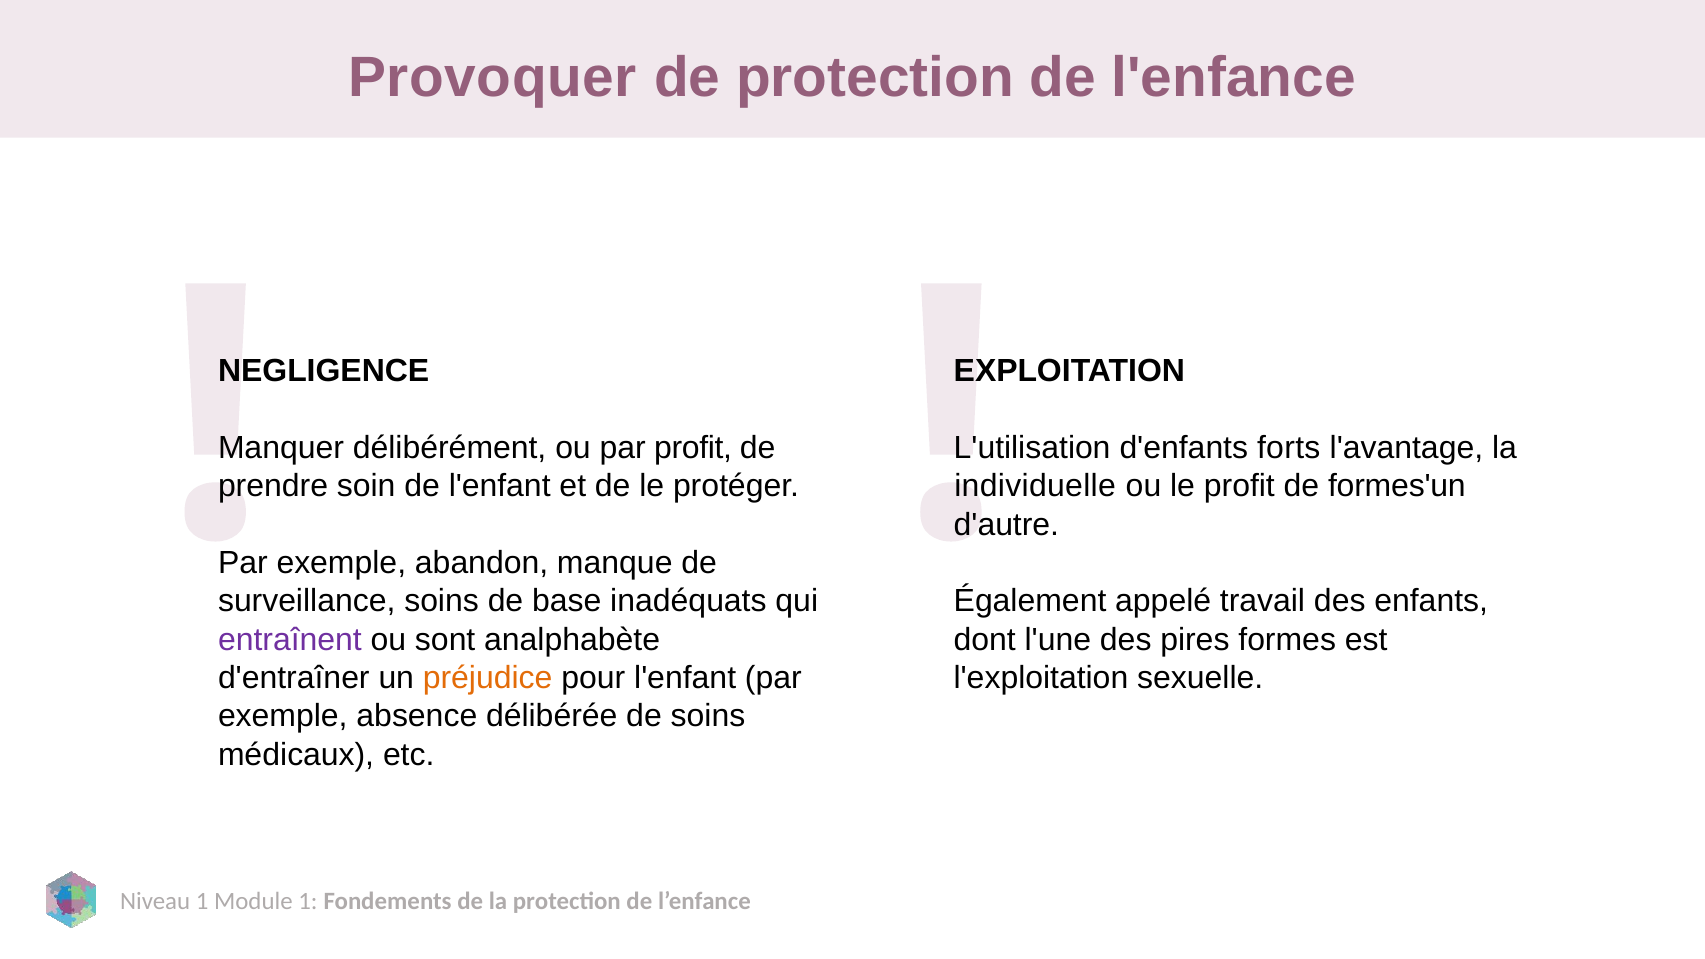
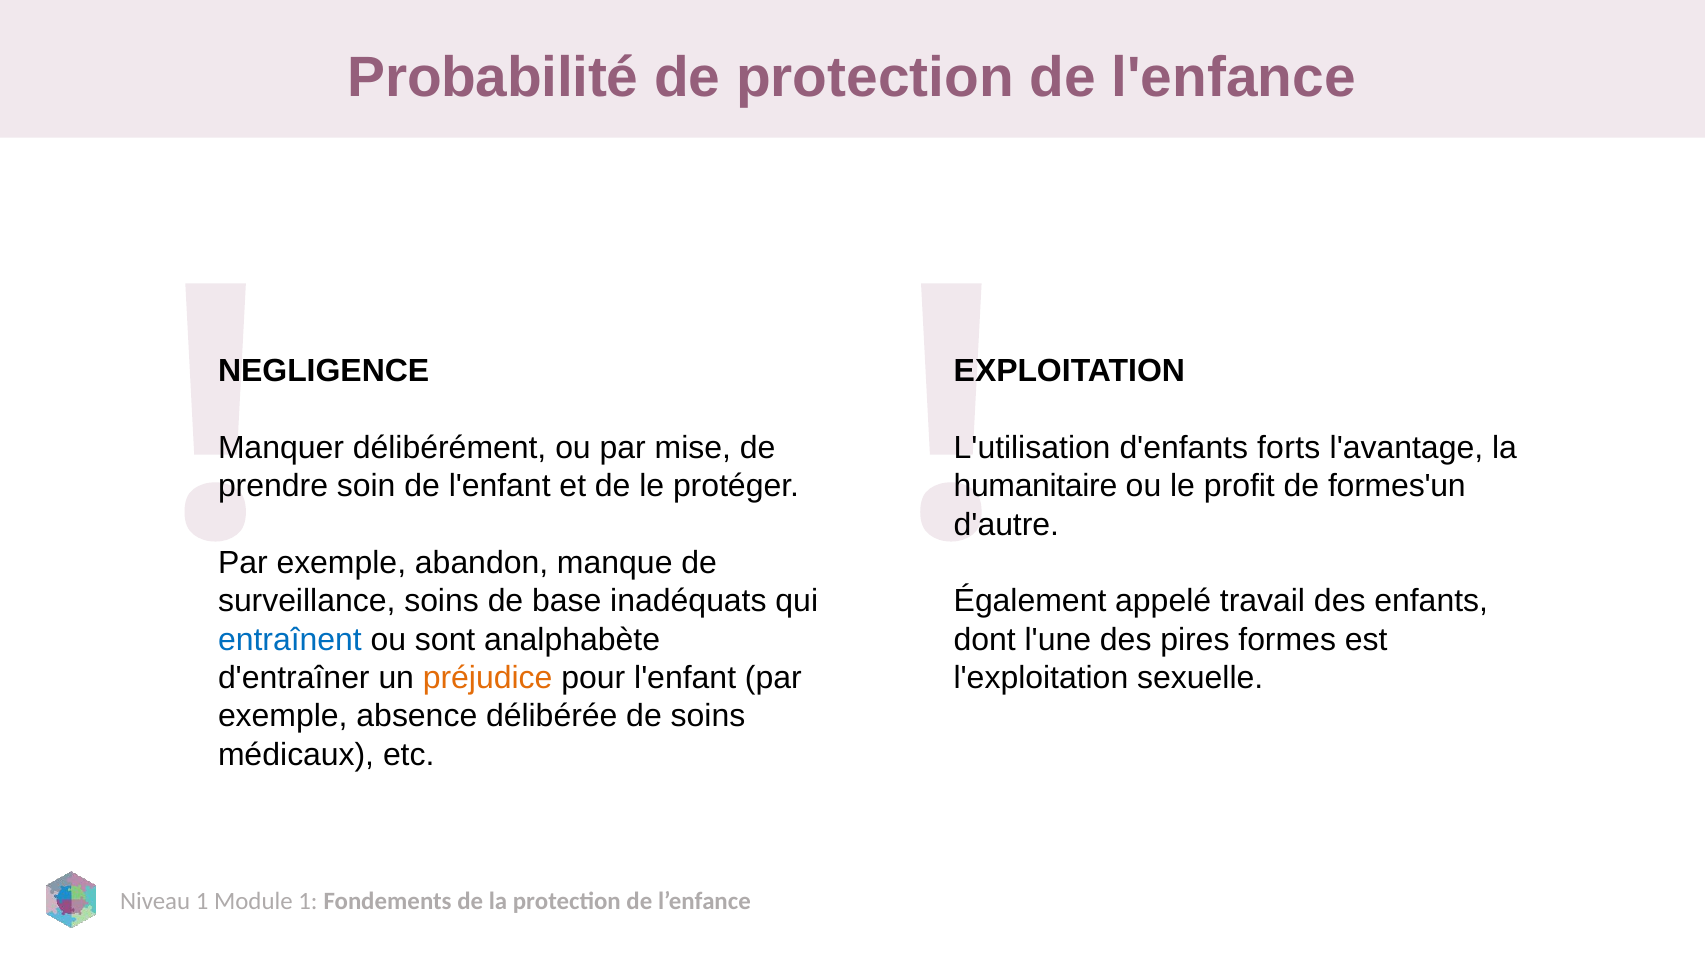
Provoquer: Provoquer -> Probabilité
par profit: profit -> mise
individuelle: individuelle -> humanitaire
entraînent colour: purple -> blue
